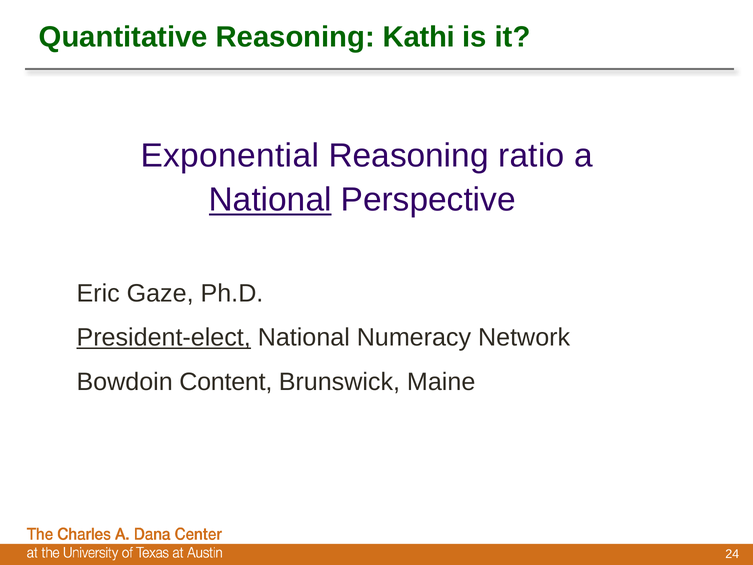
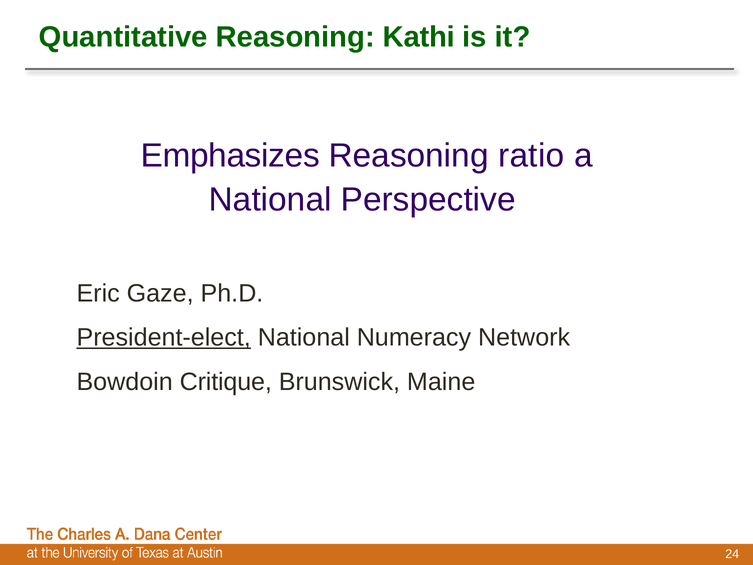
Exponential: Exponential -> Emphasizes
National at (270, 200) underline: present -> none
Content: Content -> Critique
